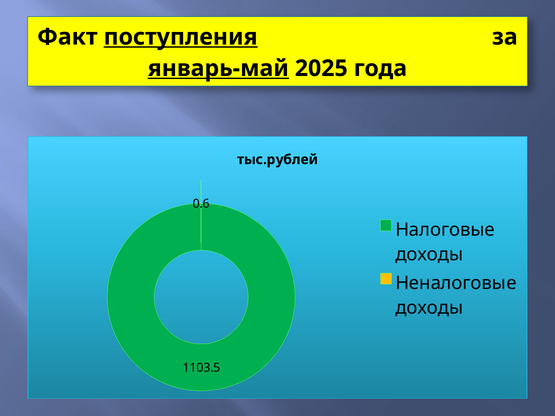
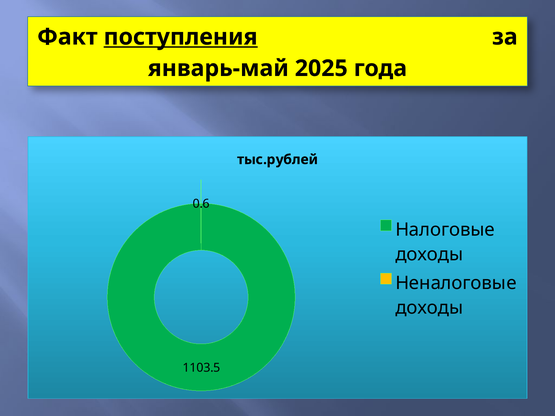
январь-май underline: present -> none
